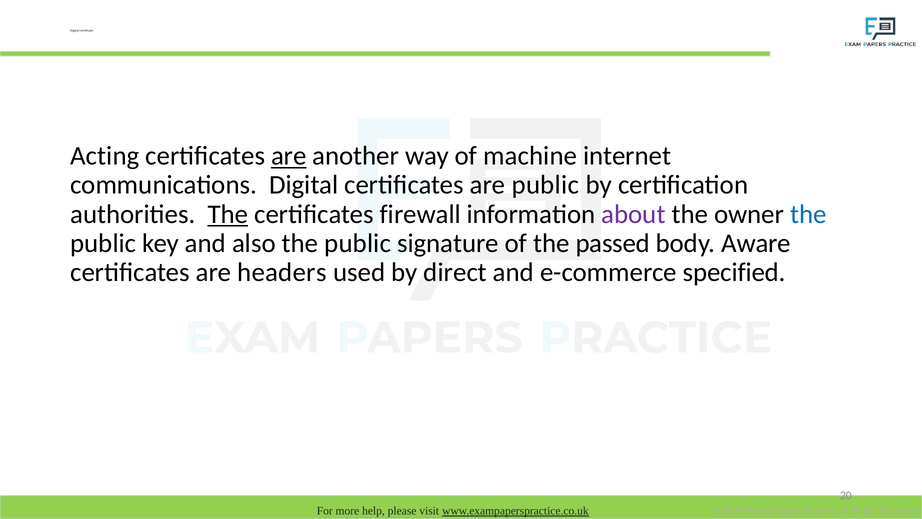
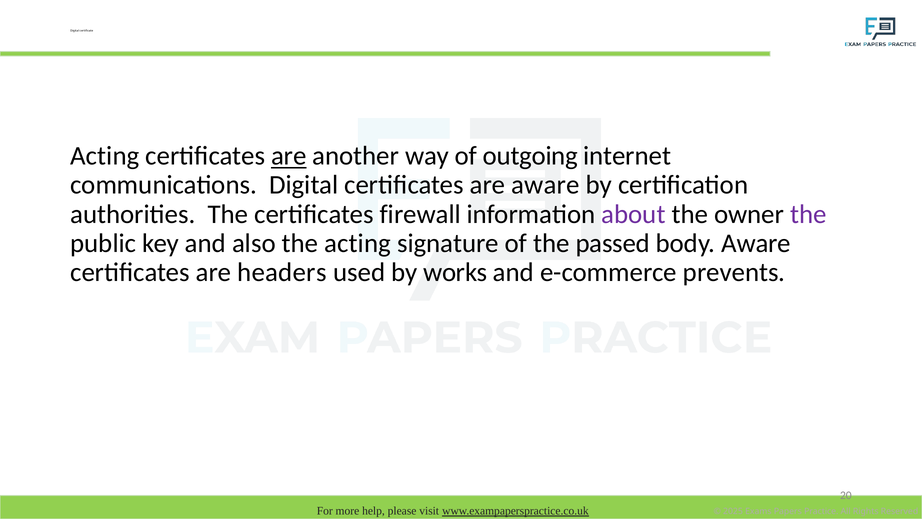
machine: machine -> outgoing
are public: public -> aware
The at (228, 214) underline: present -> none
the at (808, 214) colour: blue -> purple
also the public: public -> acting
direct: direct -> works
specified: specified -> prevents
